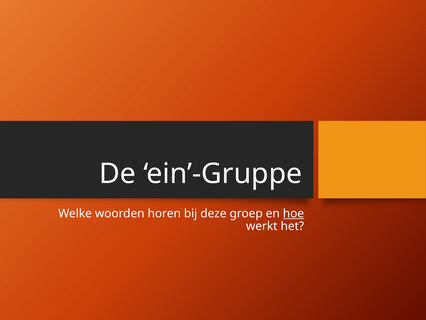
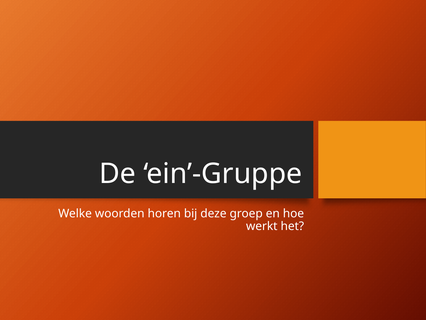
hoe underline: present -> none
